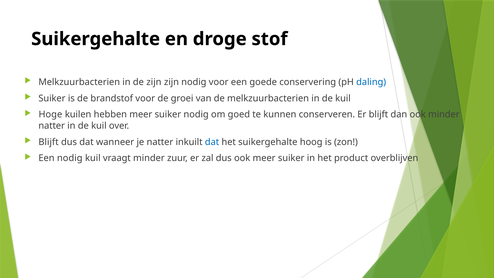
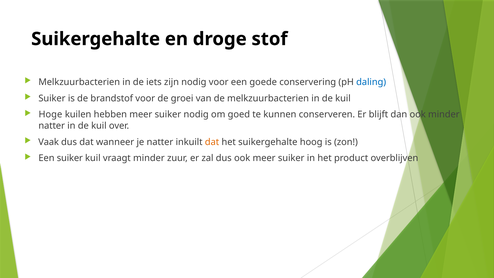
de zijn: zijn -> iets
Blijft at (49, 142): Blijft -> Vaak
dat at (212, 142) colour: blue -> orange
Een nodig: nodig -> suiker
